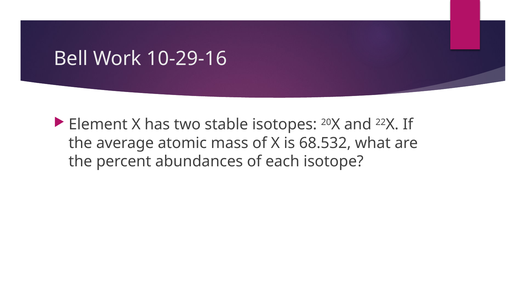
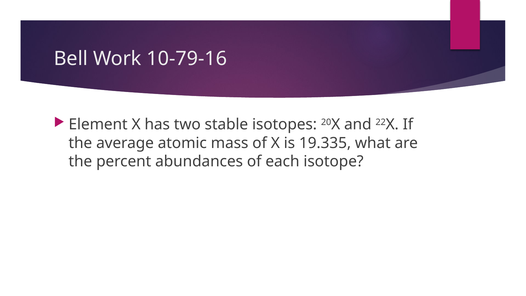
10-29-16: 10-29-16 -> 10-79-16
68.532: 68.532 -> 19.335
